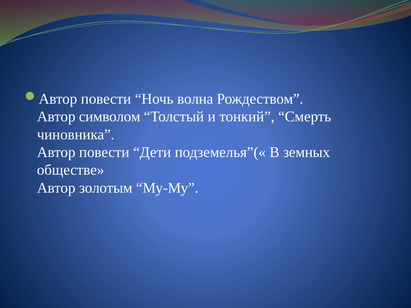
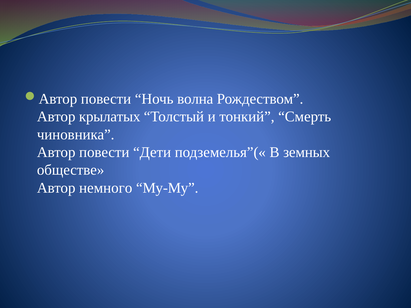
символом: символом -> крылатых
золотым: золотым -> немного
